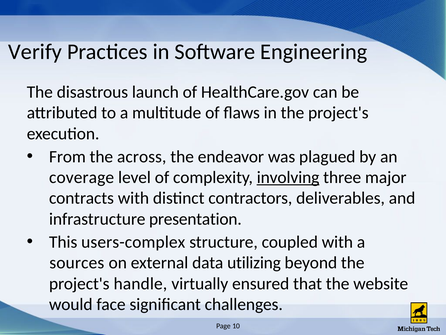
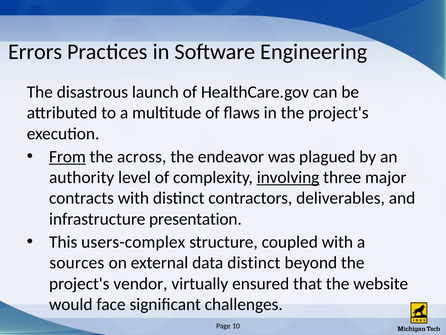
Verify: Verify -> Errors
From underline: none -> present
coverage: coverage -> authority
data utilizing: utilizing -> distinct
handle: handle -> vendor
